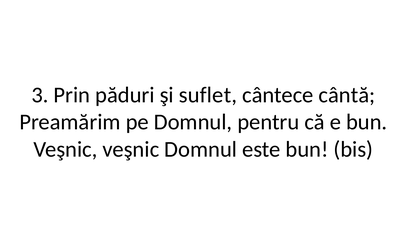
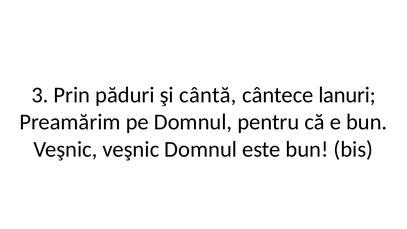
suflet: suflet -> cântă
cântă: cântă -> lanuri
